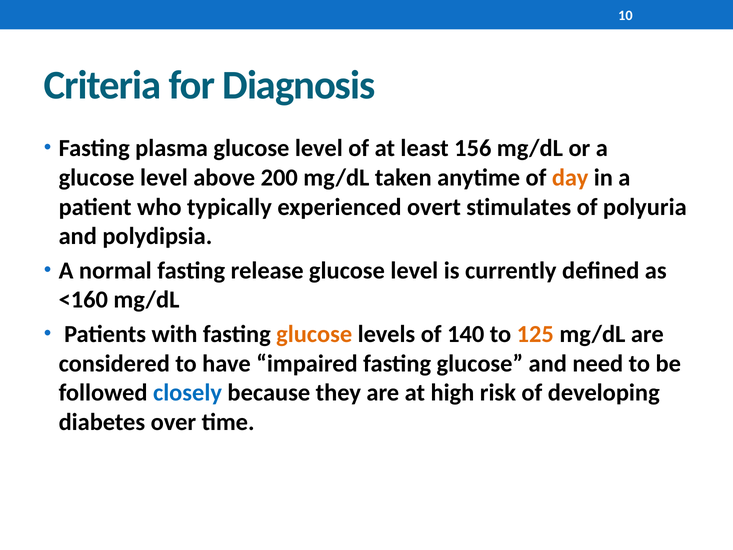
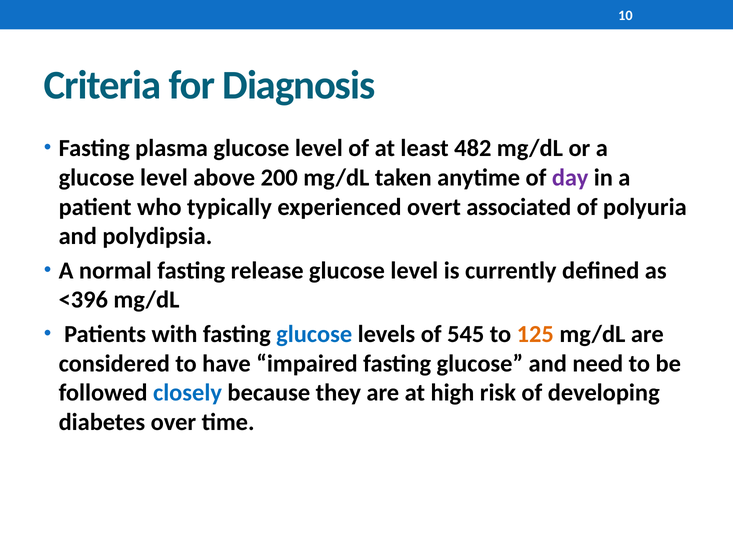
156: 156 -> 482
day colour: orange -> purple
stimulates: stimulates -> associated
<160: <160 -> <396
glucose at (314, 334) colour: orange -> blue
140: 140 -> 545
